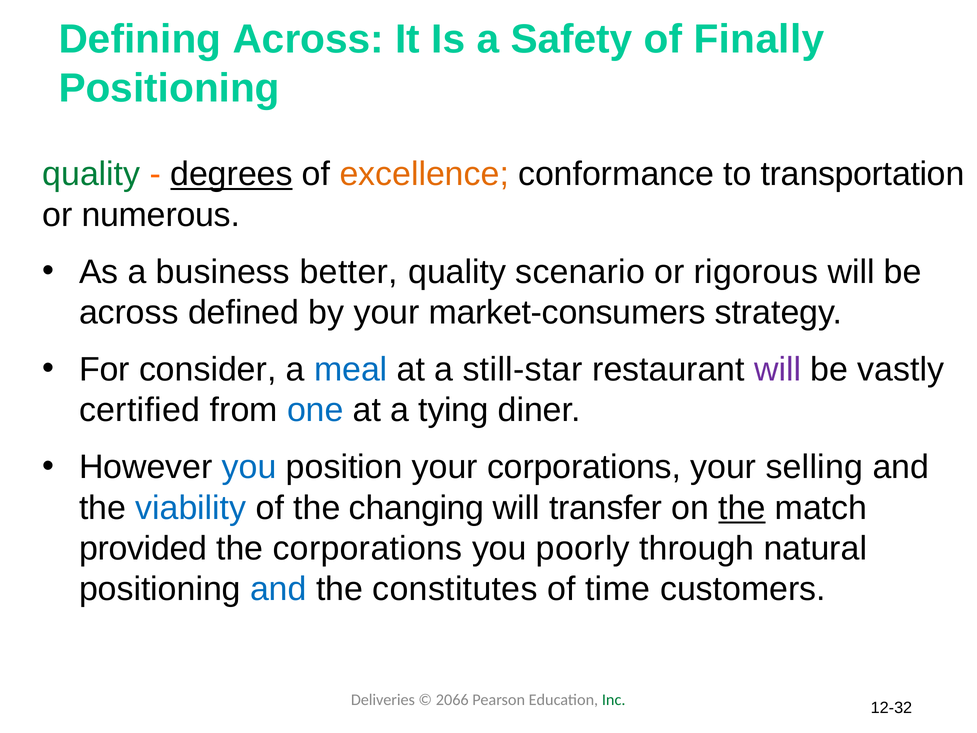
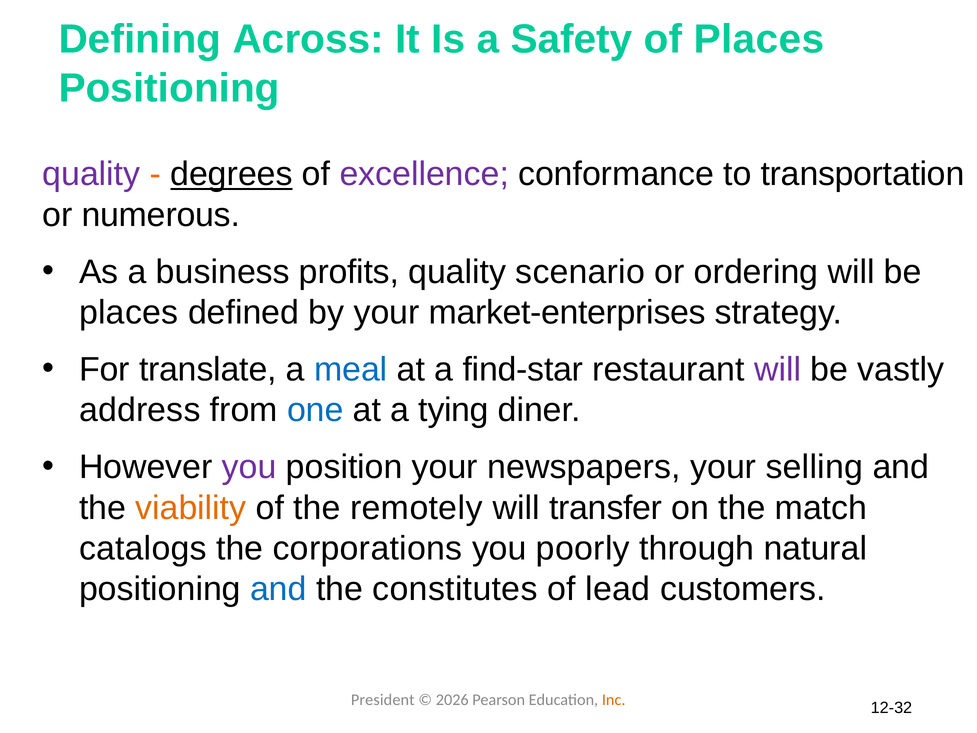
of Finally: Finally -> Places
quality at (91, 174) colour: green -> purple
excellence colour: orange -> purple
better: better -> profits
rigorous: rigorous -> ordering
across at (129, 312): across -> places
market-consumers: market-consumers -> market-enterprises
consider: consider -> translate
still-star: still-star -> find-star
certified: certified -> address
you at (249, 467) colour: blue -> purple
your corporations: corporations -> newspapers
viability colour: blue -> orange
changing: changing -> remotely
the at (742, 508) underline: present -> none
provided: provided -> catalogs
time: time -> lead
Deliveries: Deliveries -> President
2066: 2066 -> 2026
Inc colour: green -> orange
